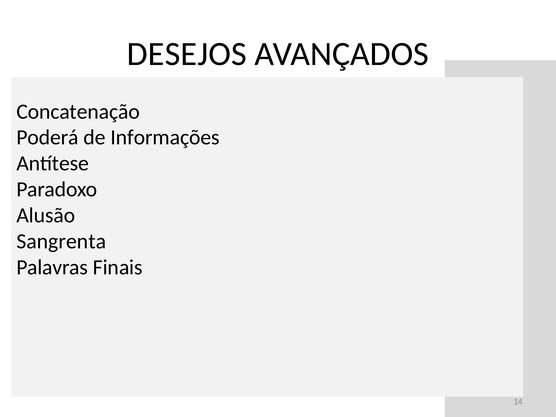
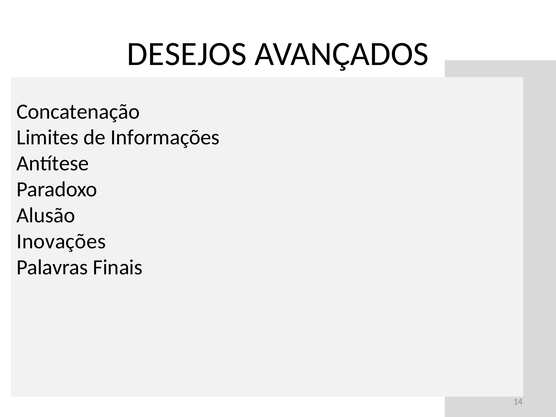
Poderá: Poderá -> Limites
Sangrenta: Sangrenta -> Inovações
